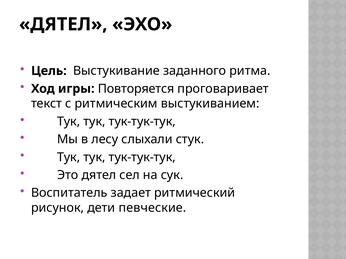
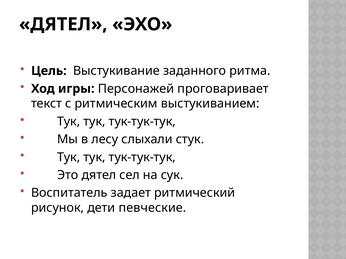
Повторяется: Повторяется -> Персонажей
